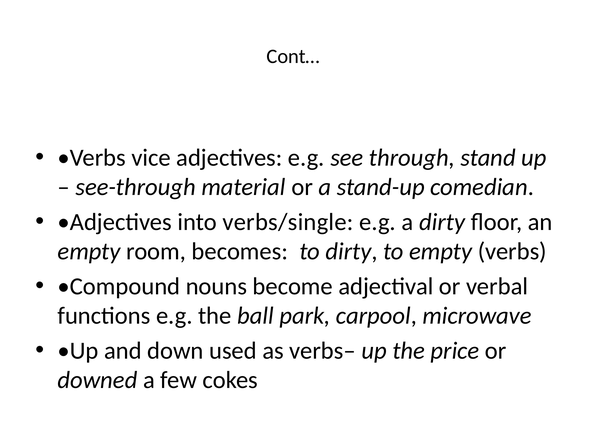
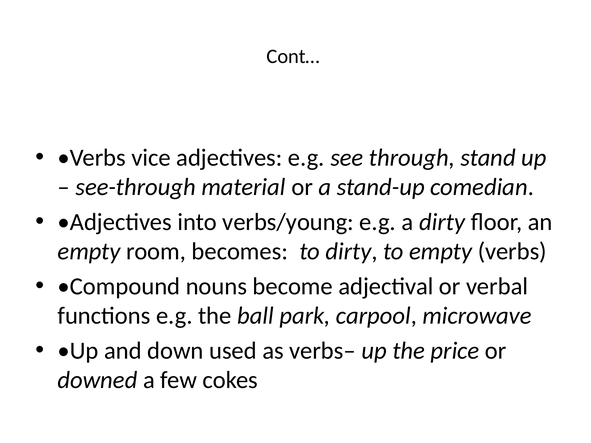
verbs/single: verbs/single -> verbs/young
